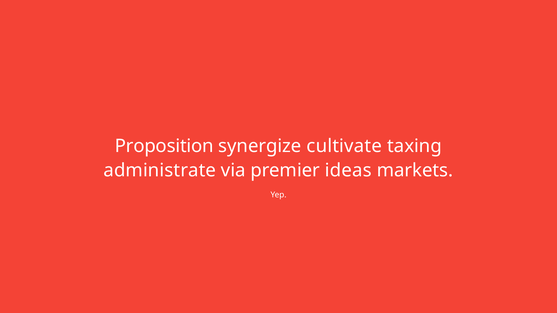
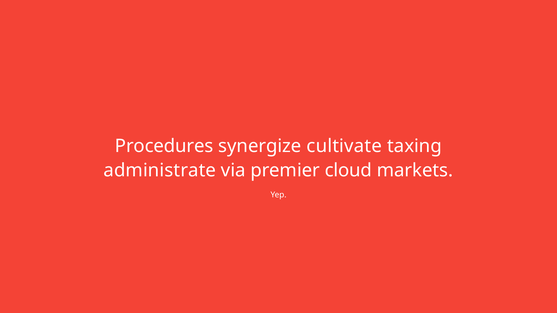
Proposition: Proposition -> Procedures
ideas: ideas -> cloud
